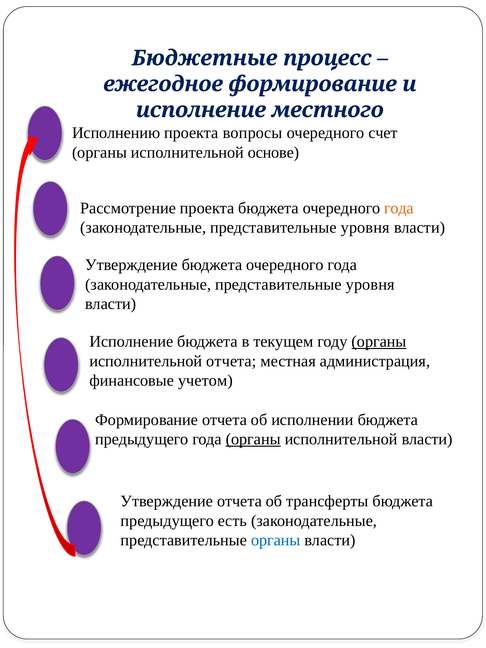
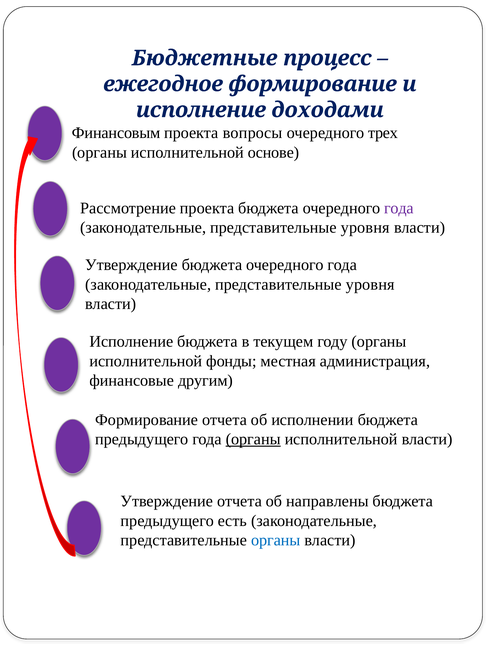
местного: местного -> доходами
Исполнению: Исполнению -> Финансовым
счет: счет -> трех
года at (399, 208) colour: orange -> purple
органы at (379, 342) underline: present -> none
исполнительной отчета: отчета -> фонды
учетом: учетом -> другим
трансферты: трансферты -> направлены
